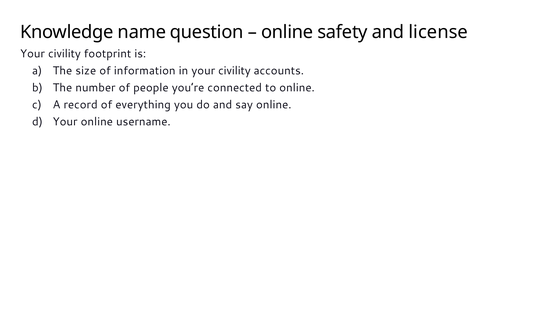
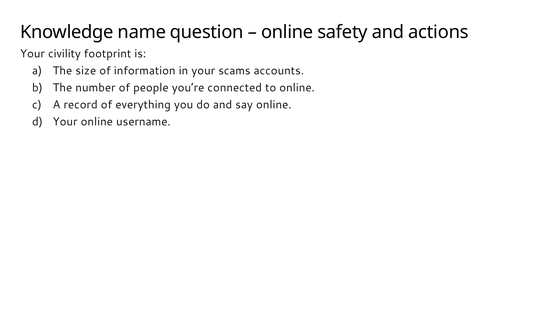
license: license -> actions
in your civility: civility -> scams
